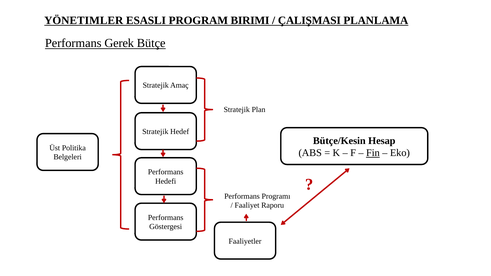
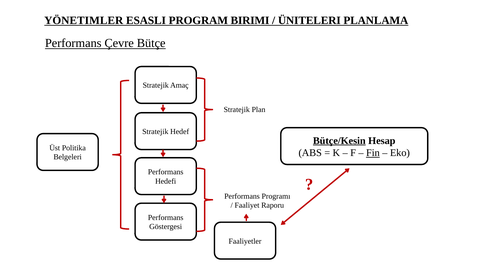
ÇALIŞMASI: ÇALIŞMASI -> ÜNITELERI
Gerek: Gerek -> Çevre
Bütçe/Kesin underline: none -> present
